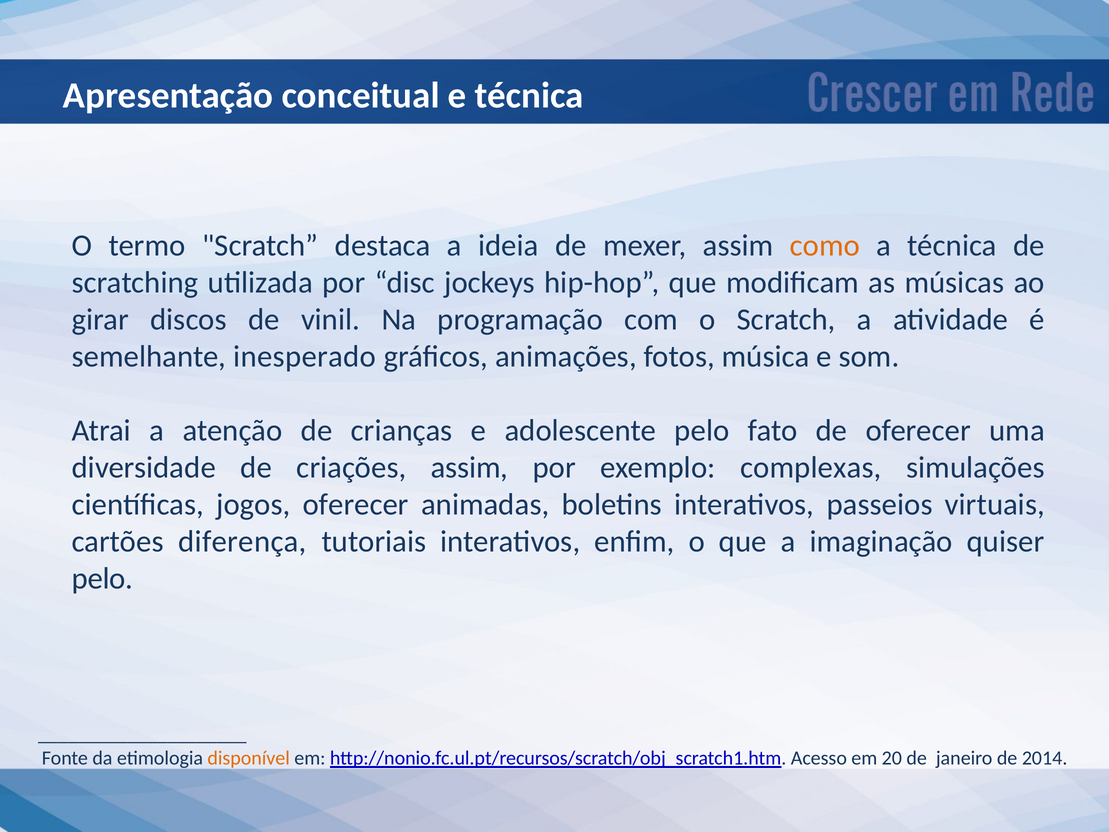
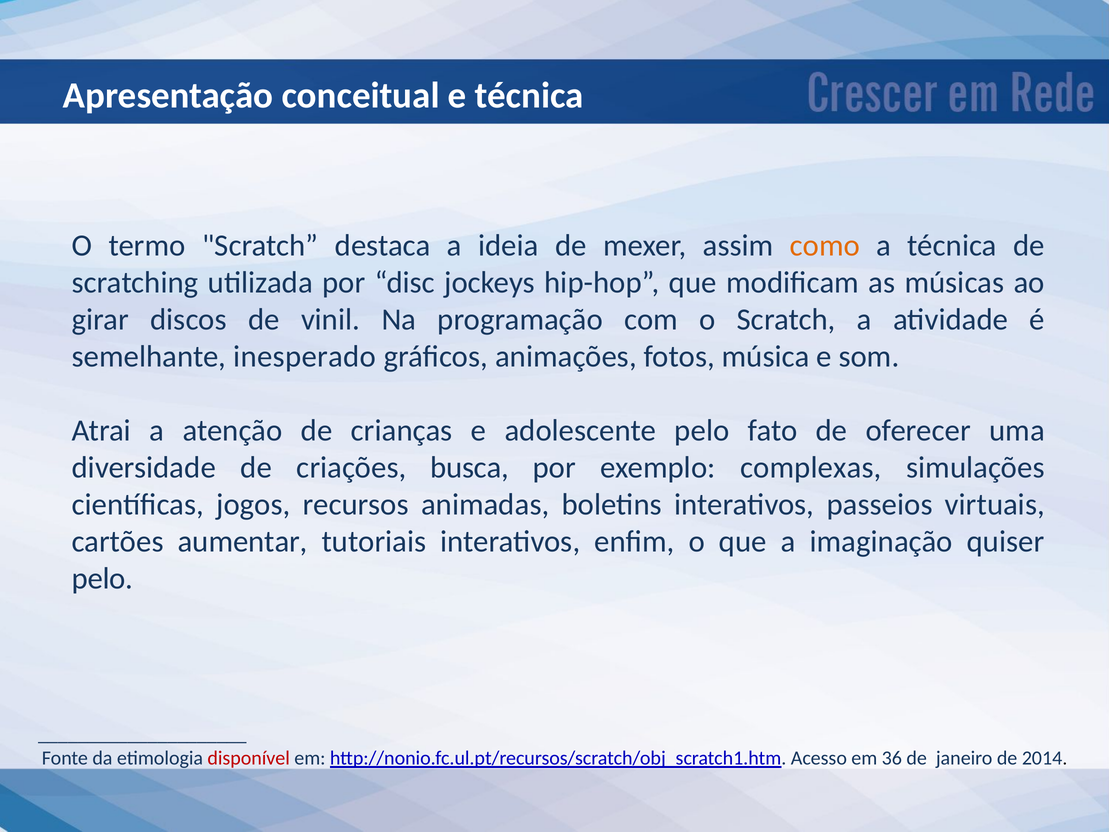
criações assim: assim -> busca
jogos oferecer: oferecer -> recursos
diferença: diferença -> aumentar
disponível colour: orange -> red
20: 20 -> 36
